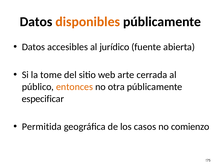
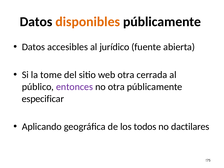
web arte: arte -> otra
entonces colour: orange -> purple
Permitida: Permitida -> Aplicando
casos: casos -> todos
comienzo: comienzo -> dactilares
